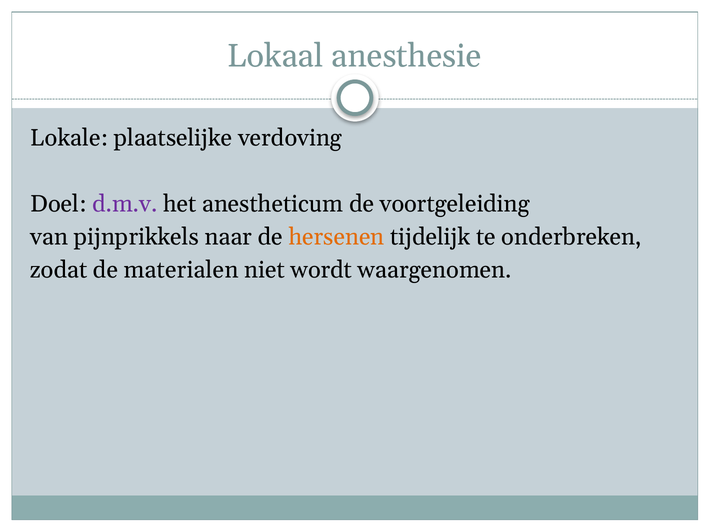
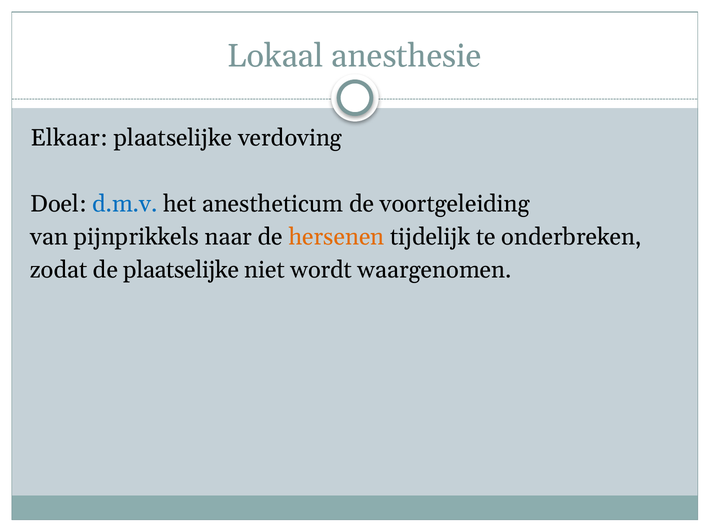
Lokale: Lokale -> Elkaar
d.m.v colour: purple -> blue
de materialen: materialen -> plaatselijke
